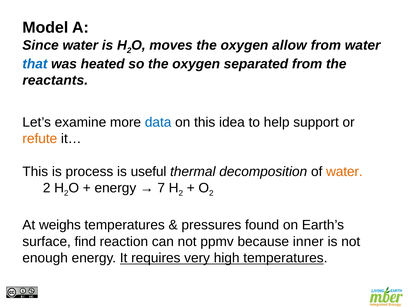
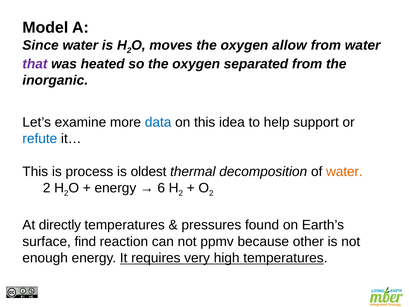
that colour: blue -> purple
reactants: reactants -> inorganic
refute colour: orange -> blue
useful: useful -> oldest
7: 7 -> 6
weighs: weighs -> directly
inner: inner -> other
